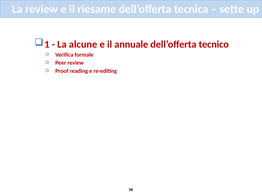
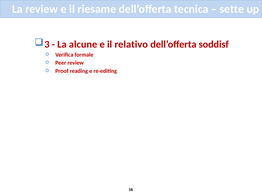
1: 1 -> 3
annuale: annuale -> relativo
tecnico: tecnico -> soddisf
